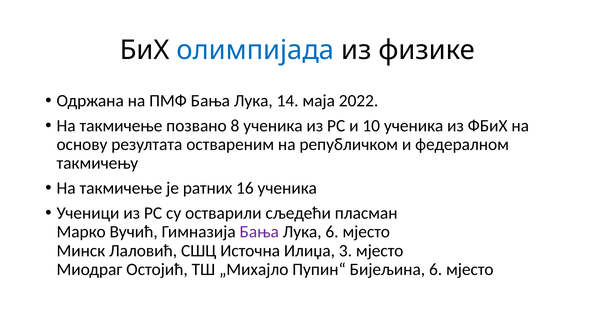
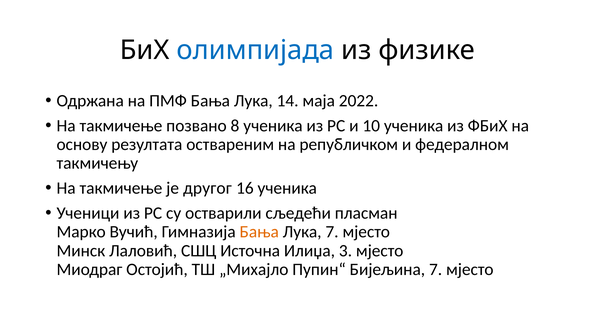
ратних: ратних -> другог
Бања at (259, 232) colour: purple -> orange
Лука 6: 6 -> 7
Бијељина 6: 6 -> 7
